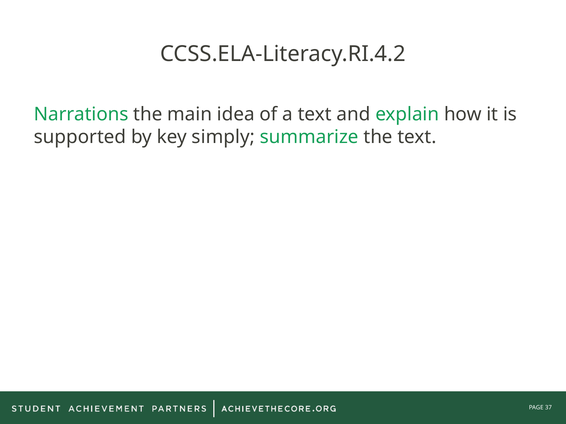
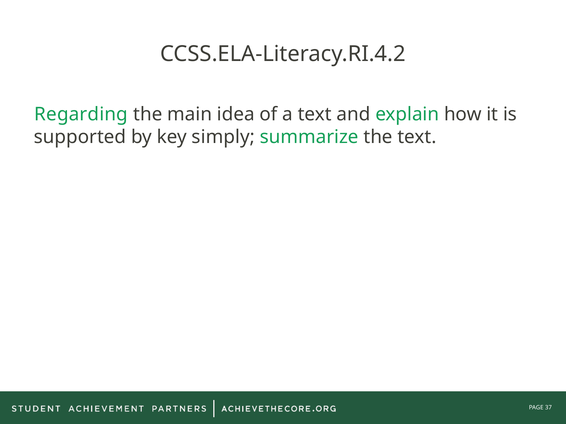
Narrations: Narrations -> Regarding
